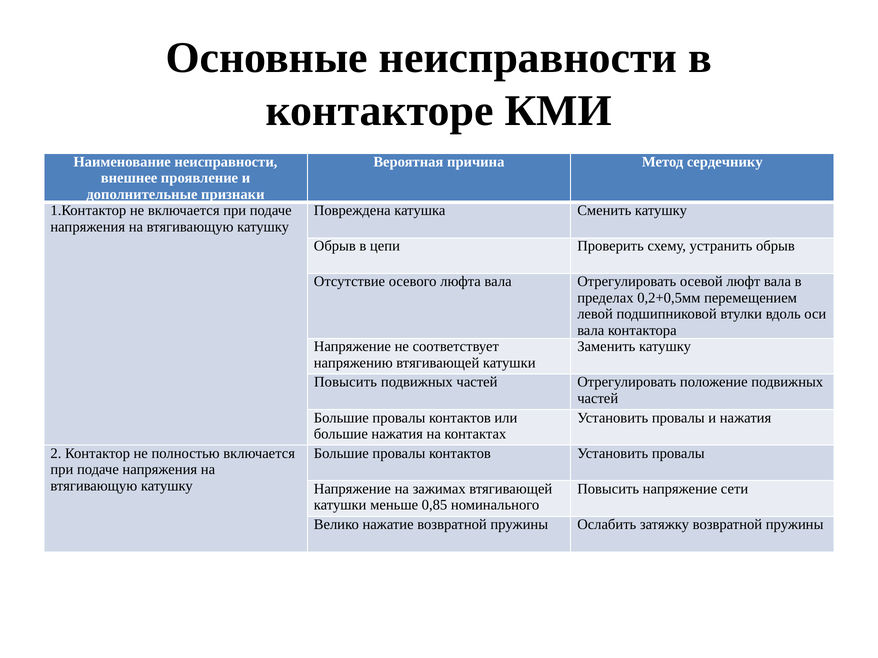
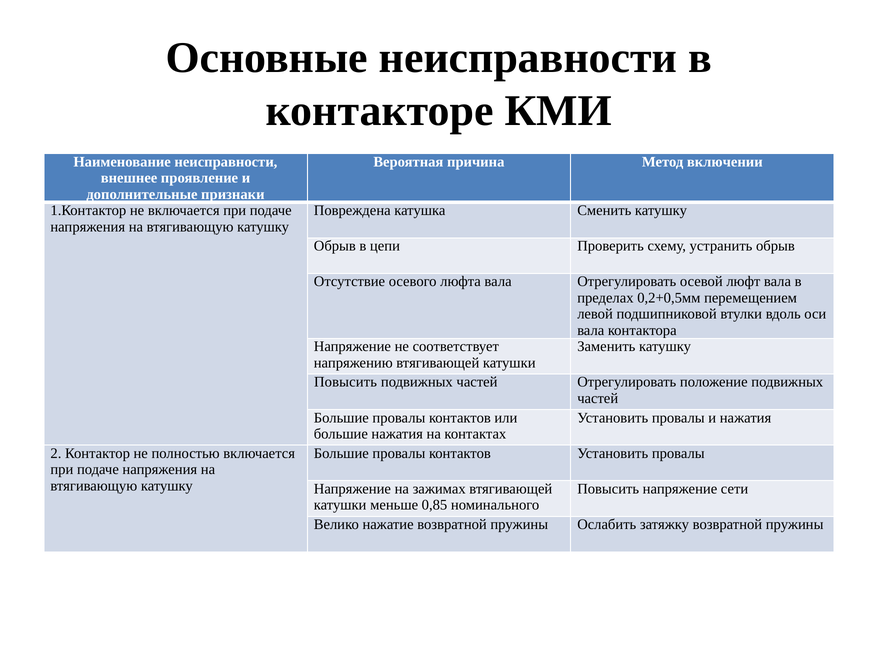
сердечнику: сердечнику -> включении
